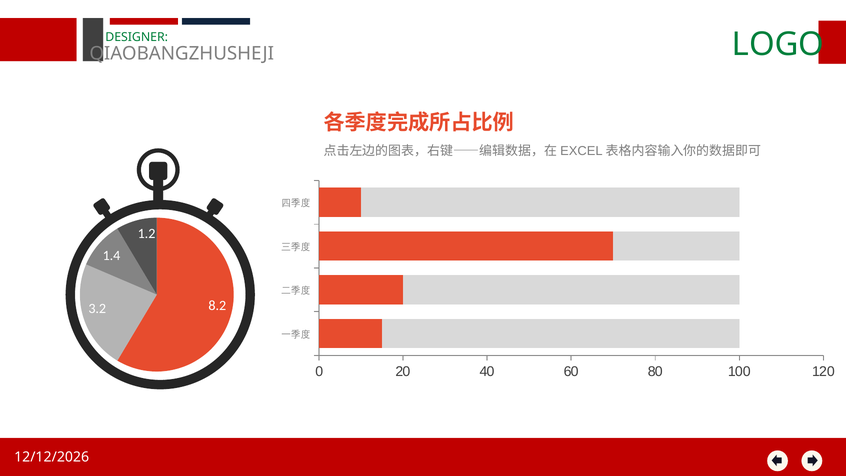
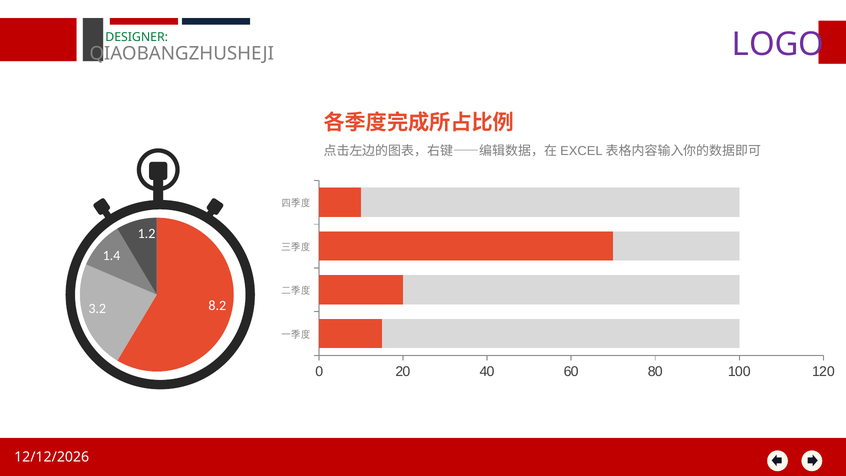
LOGO colour: green -> purple
